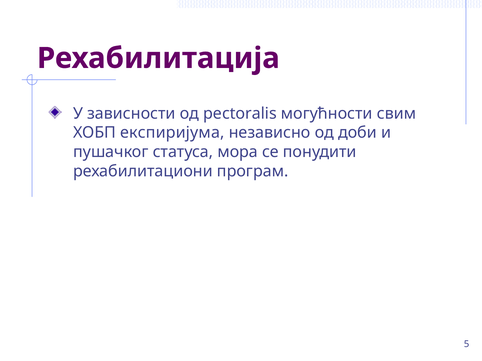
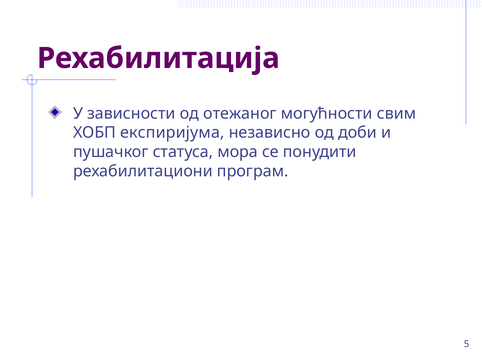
pectoralis: pectoralis -> отежаног
